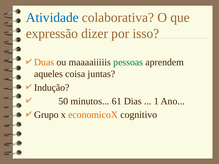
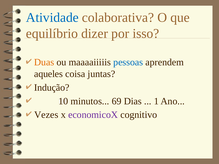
expressão: expressão -> equilíbrio
pessoas colour: green -> blue
50: 50 -> 10
61: 61 -> 69
Grupo: Grupo -> Vezes
economicoX colour: orange -> purple
